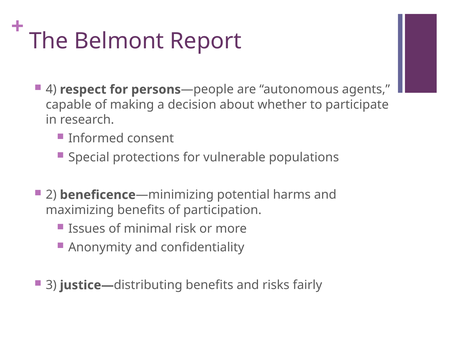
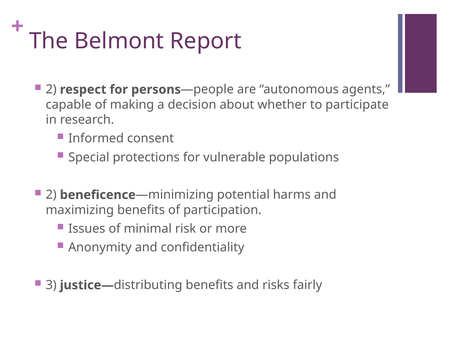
4 at (51, 90): 4 -> 2
